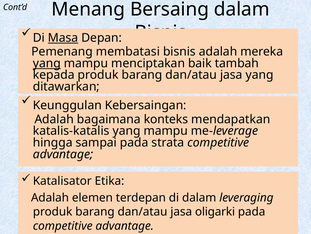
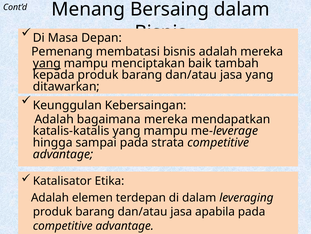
Masa underline: present -> none
bagaimana konteks: konteks -> mereka
oligarki: oligarki -> apabila
